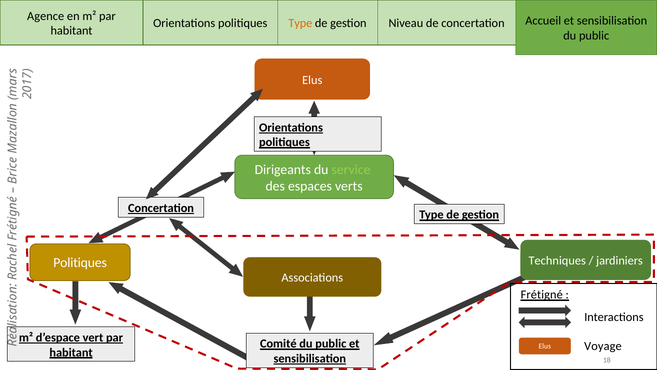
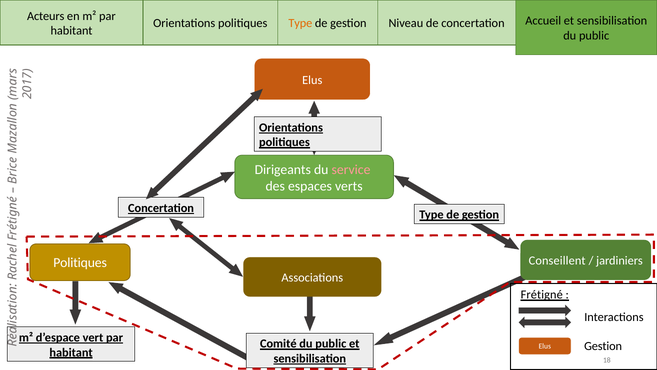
Agence: Agence -> Acteurs
service colour: light green -> pink
Techniques: Techniques -> Conseillent
Voyage at (603, 346): Voyage -> Gestion
